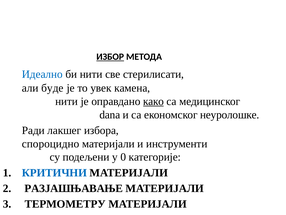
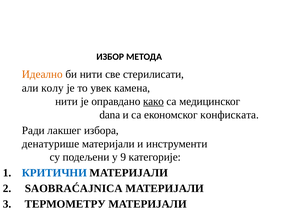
ИЗБОР underline: present -> none
Идеално colour: blue -> orange
буде: буде -> колу
неуролошке: неуролошке -> конфиската
спороцидно: спороцидно -> денатурише
0: 0 -> 9
РАЗЈАШЊАВАЊЕ: РАЗЈАШЊАВАЊЕ -> SAOBRAĆAJNICA
